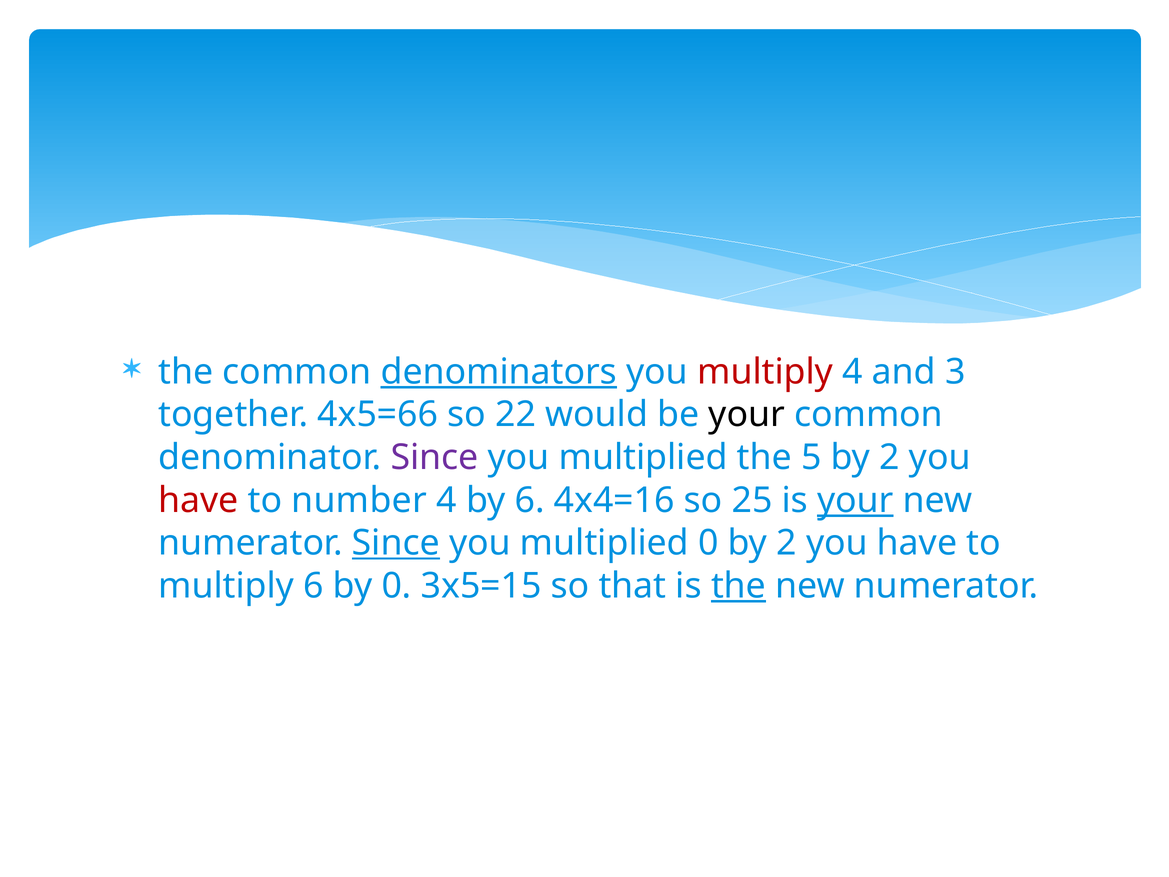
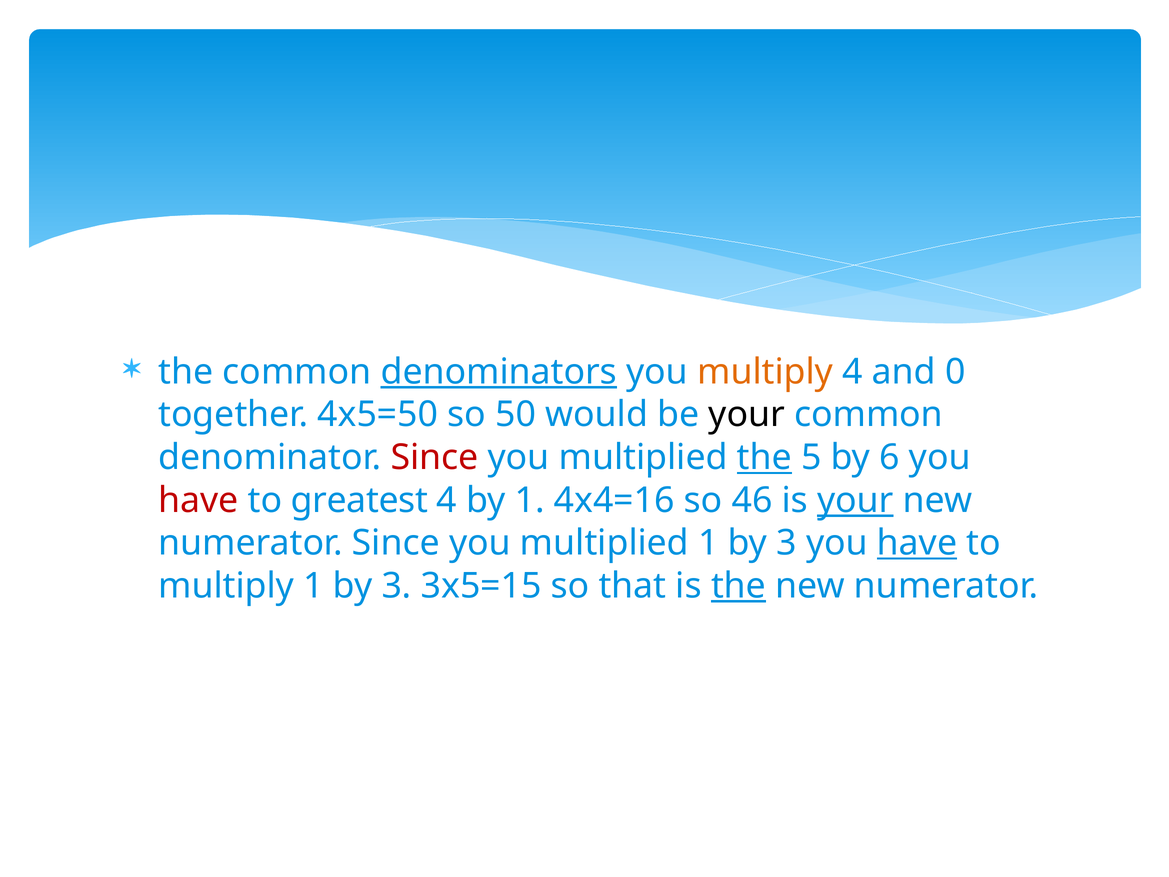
multiply at (765, 372) colour: red -> orange
3: 3 -> 0
4x5=66: 4x5=66 -> 4x5=50
22: 22 -> 50
Since at (435, 457) colour: purple -> red
the at (764, 457) underline: none -> present
5 by 2: 2 -> 6
number: number -> greatest
by 6: 6 -> 1
25: 25 -> 46
Since at (396, 543) underline: present -> none
multiplied 0: 0 -> 1
2 at (786, 543): 2 -> 3
have at (917, 543) underline: none -> present
multiply 6: 6 -> 1
0 at (397, 586): 0 -> 3
